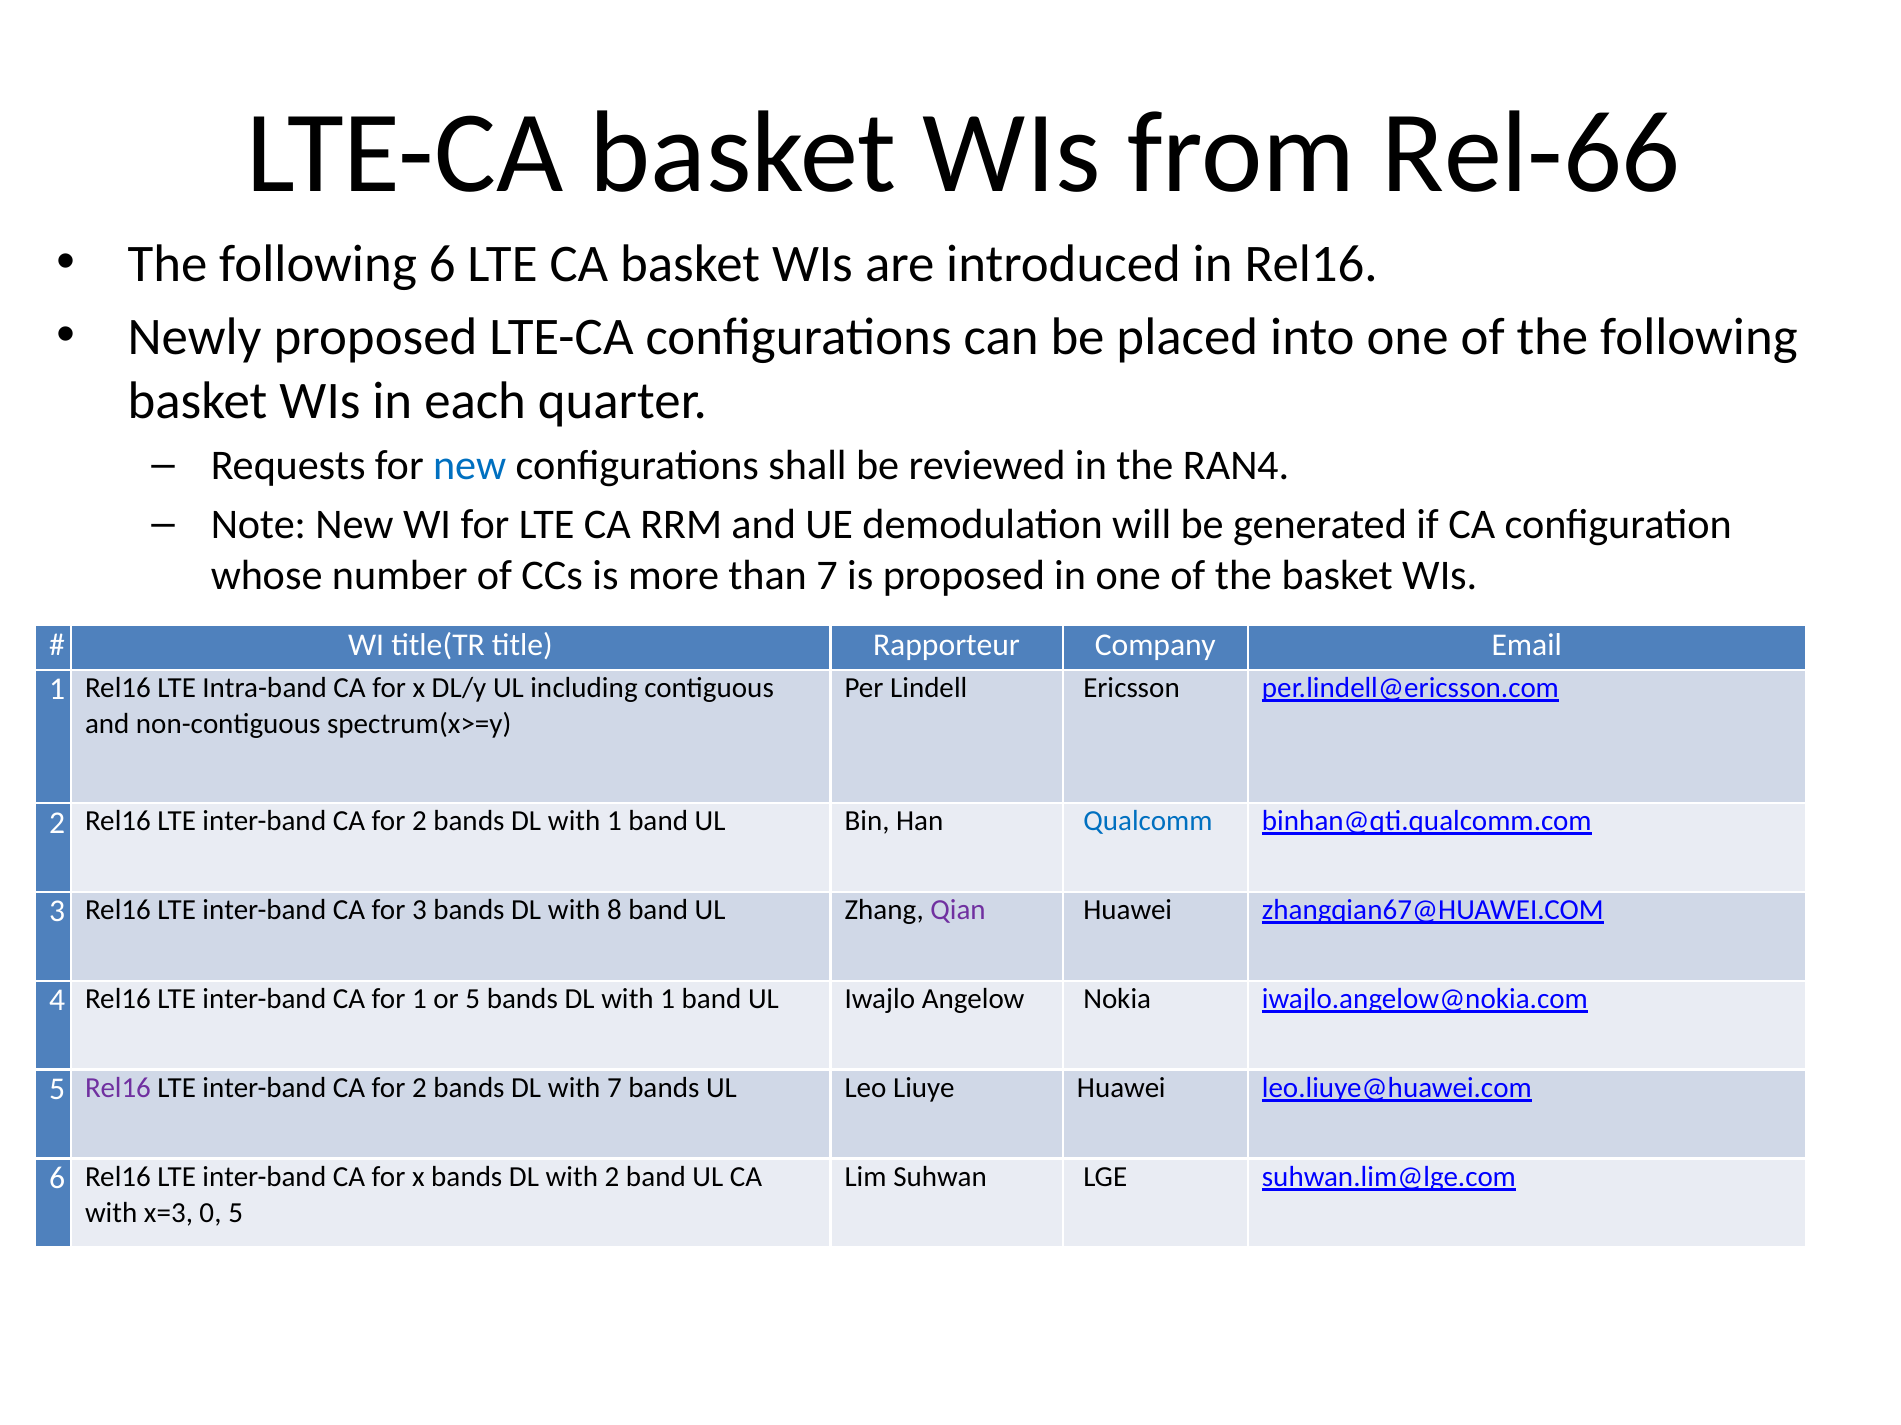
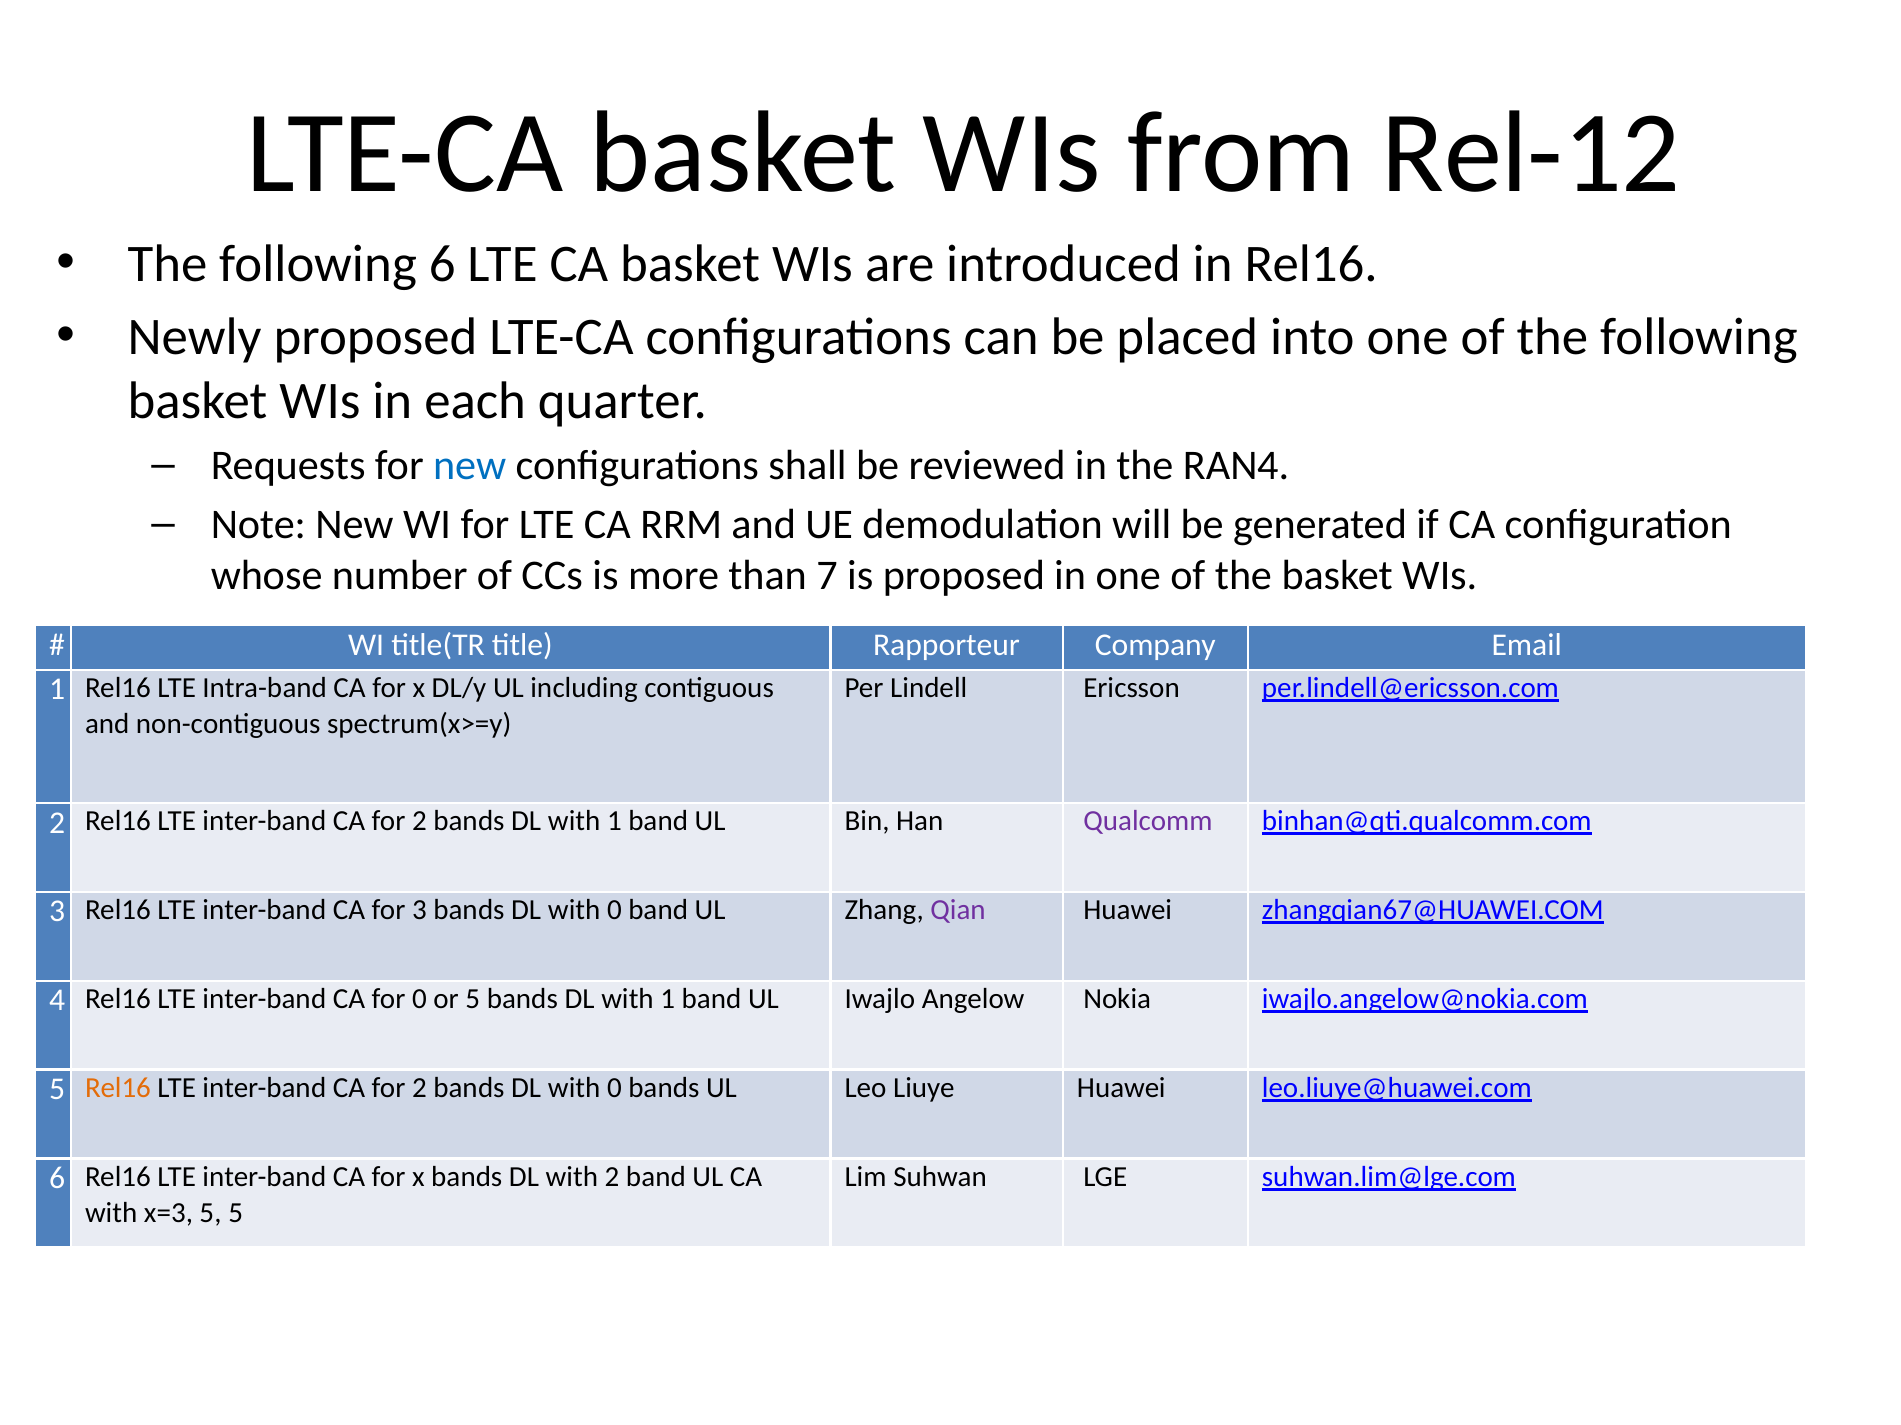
Rel-66: Rel-66 -> Rel-12
Qualcomm colour: blue -> purple
8 at (614, 911): 8 -> 0
for 1: 1 -> 0
Rel16 at (118, 1089) colour: purple -> orange
7 at (614, 1089): 7 -> 0
x=3 0: 0 -> 5
